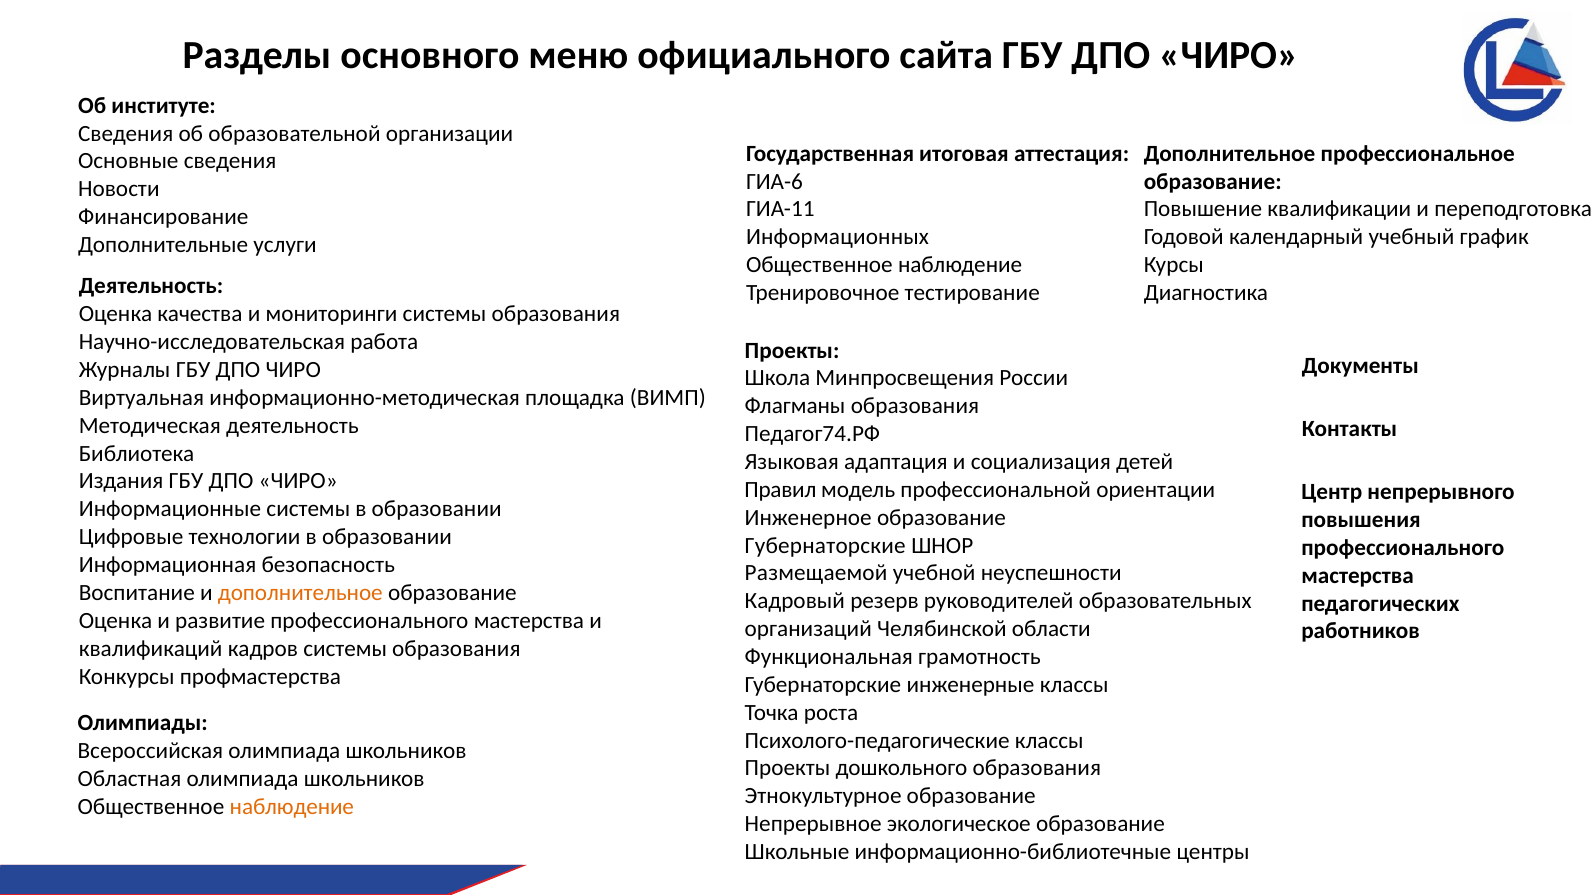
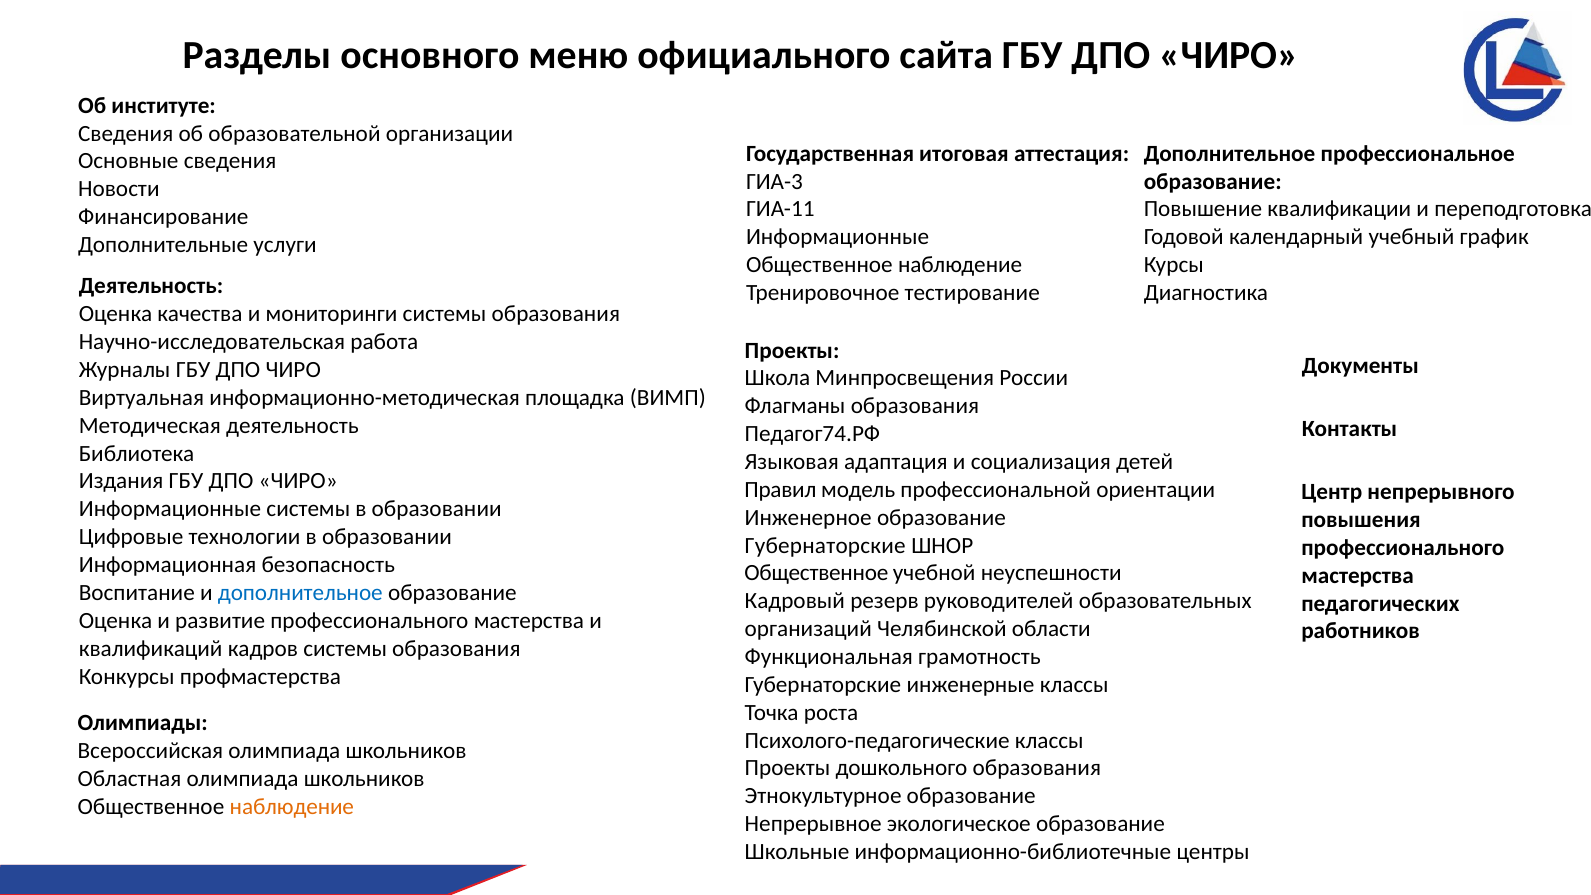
ГИА-6: ГИА-6 -> ГИА-3
Информационных at (838, 237): Информационных -> Информационные
Размещаемой at (816, 573): Размещаемой -> Общественное
дополнительное at (300, 593) colour: orange -> blue
